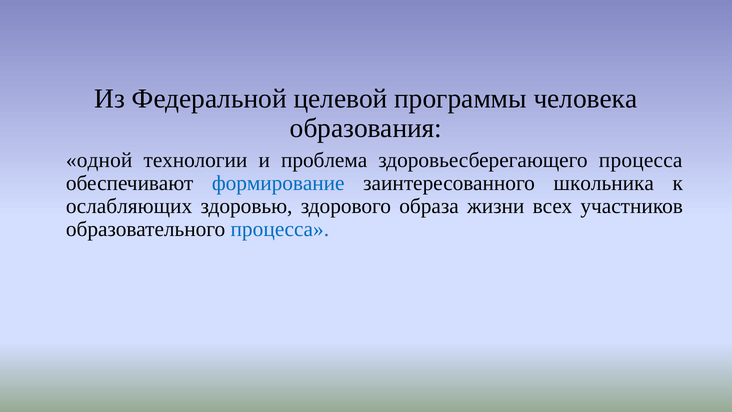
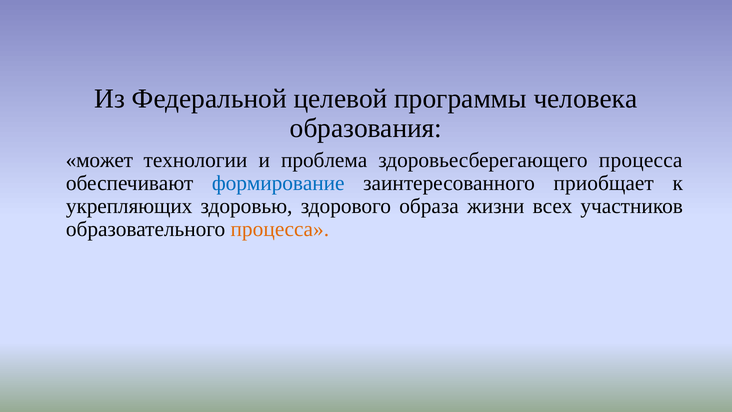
одной: одной -> может
школьника: школьника -> приобщает
ослабляющих: ослабляющих -> укрепляющих
процесса at (280, 229) colour: blue -> orange
